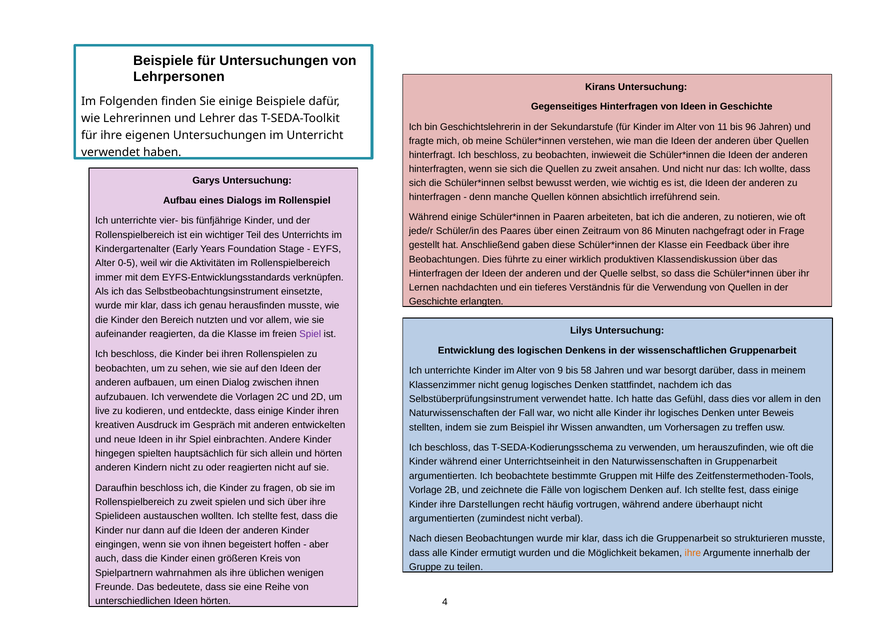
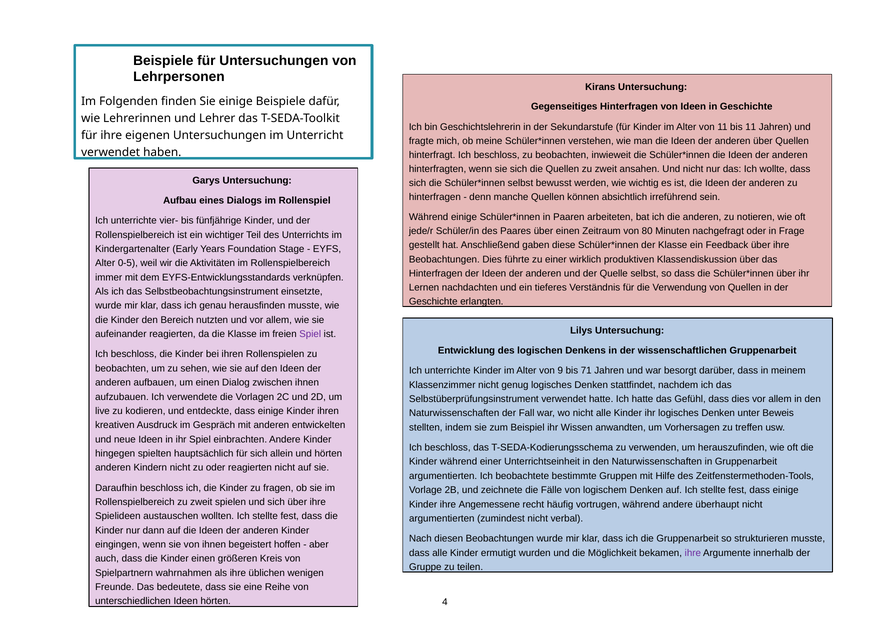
bis 96: 96 -> 11
86: 86 -> 80
58: 58 -> 71
Darstellungen: Darstellungen -> Angemessene
ihre at (693, 553) colour: orange -> purple
